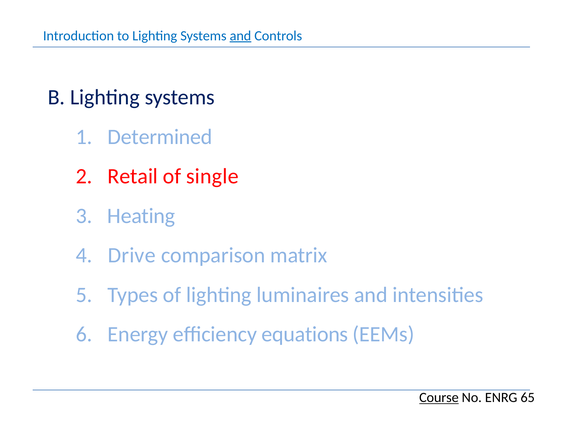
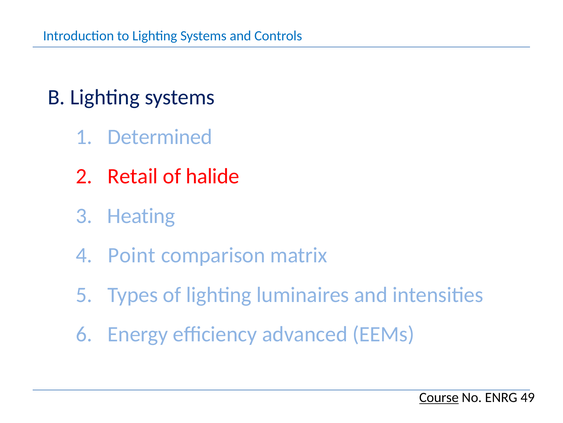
and at (240, 36) underline: present -> none
single: single -> halide
Drive: Drive -> Point
equations: equations -> advanced
65: 65 -> 49
